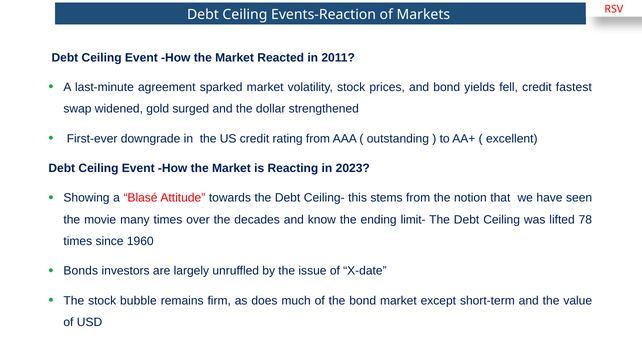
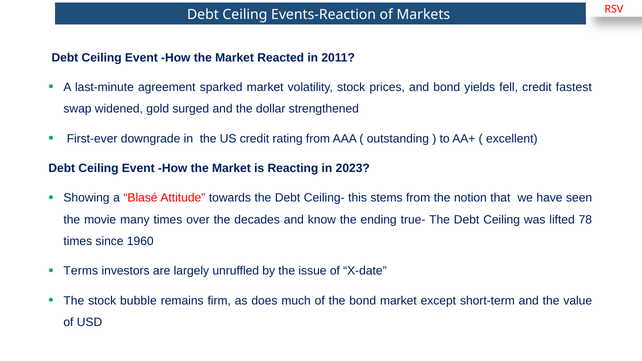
limit-: limit- -> true-
Bonds: Bonds -> Terms
